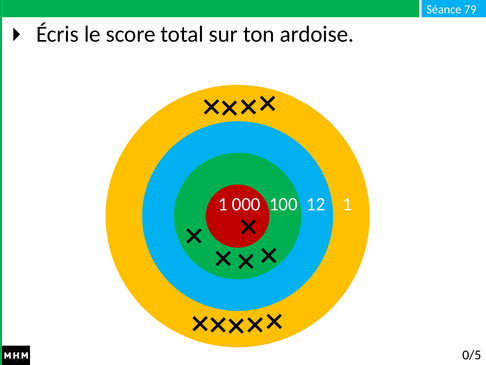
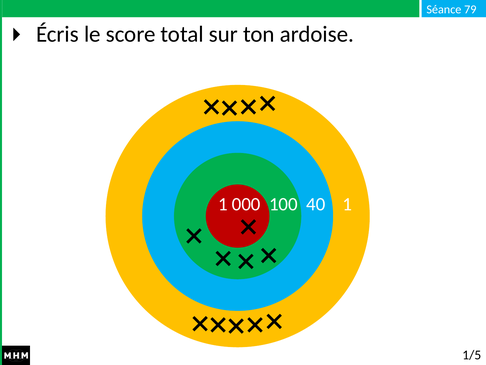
12: 12 -> 40
0/5: 0/5 -> 1/5
